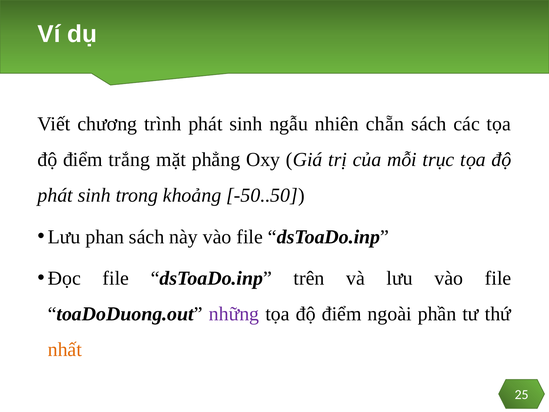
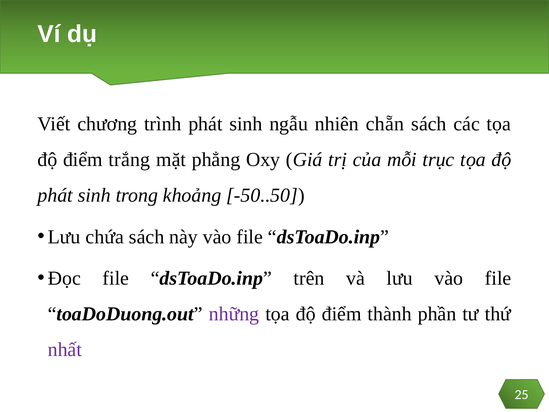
phan: phan -> chứa
ngoài: ngoài -> thành
nhất colour: orange -> purple
